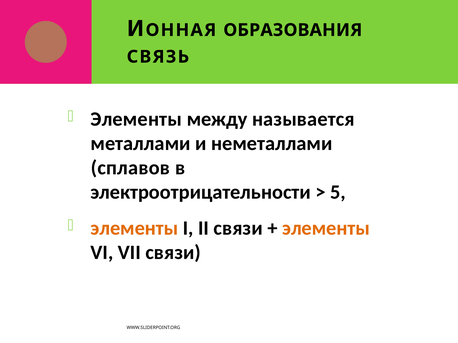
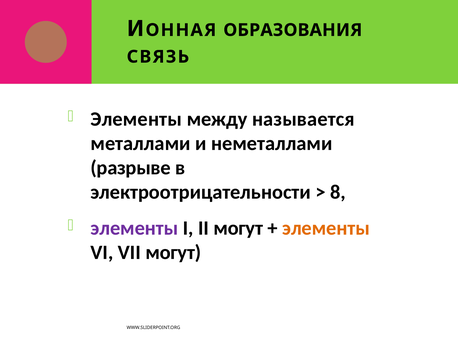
сплавов: сплавов -> разрыве
5: 5 -> 8
элементы at (134, 228) colour: orange -> purple
II связи: связи -> могут
VII связи: связи -> могут
